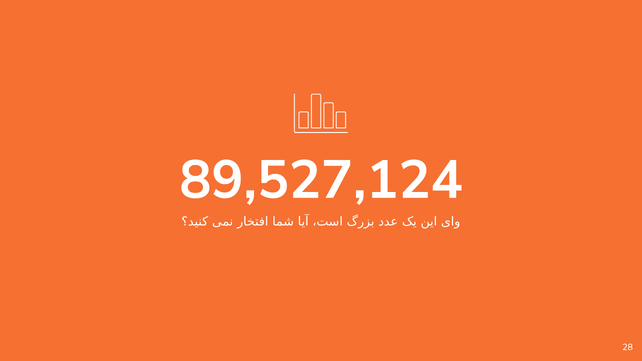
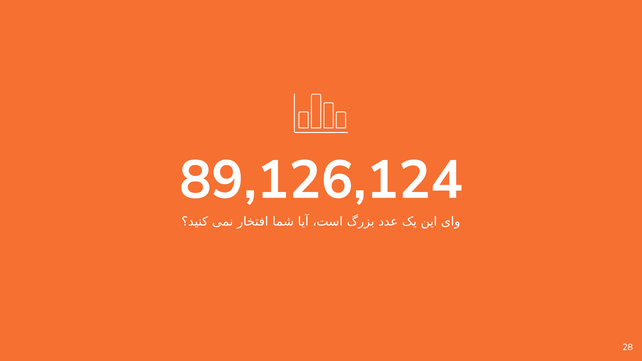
89,527,124: 89,527,124 -> 89,126,124
